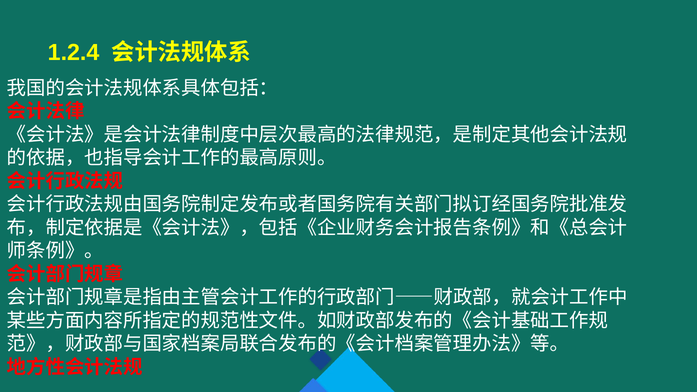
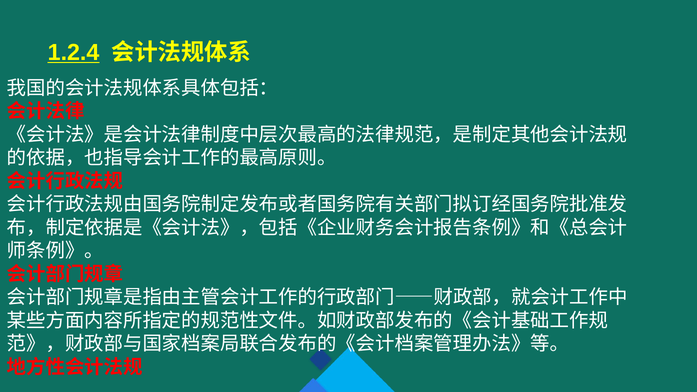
1.2.4 underline: none -> present
